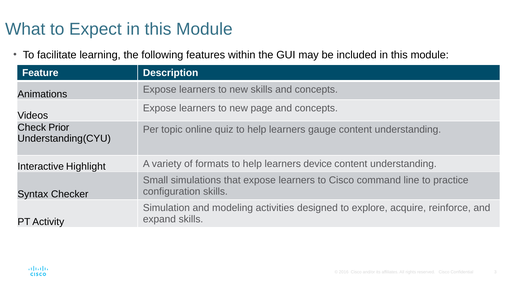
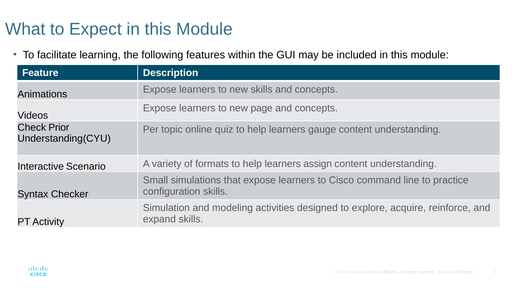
Highlight: Highlight -> Scenario
device: device -> assign
